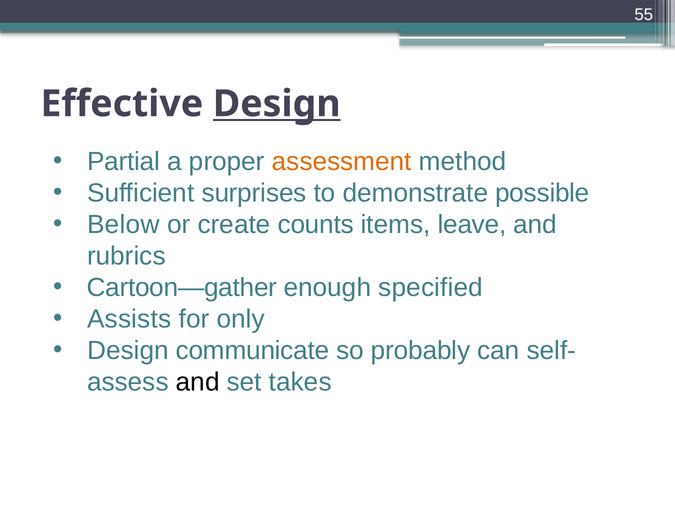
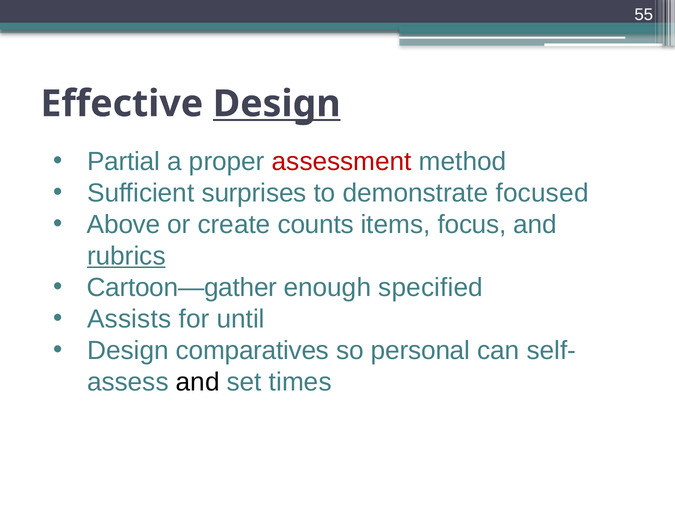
assessment colour: orange -> red
possible: possible -> focused
Below: Below -> Above
leave: leave -> focus
rubrics underline: none -> present
only: only -> until
communicate: communicate -> comparatives
probably: probably -> personal
takes: takes -> times
